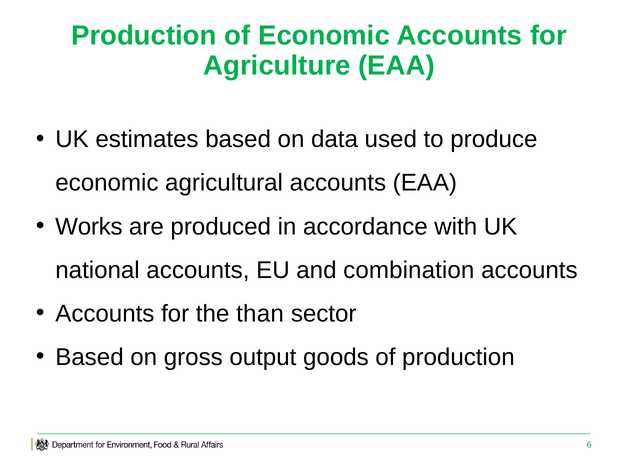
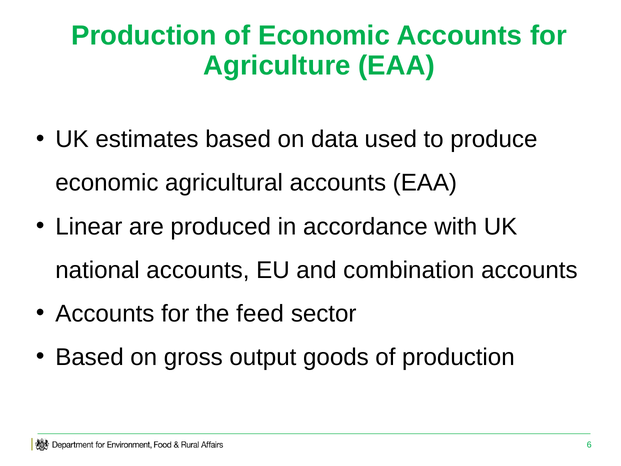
Works: Works -> Linear
than: than -> feed
